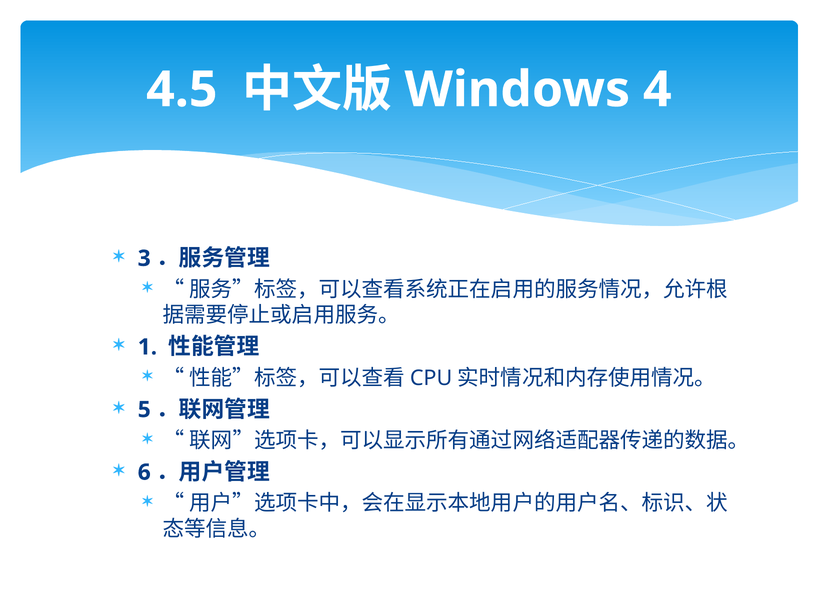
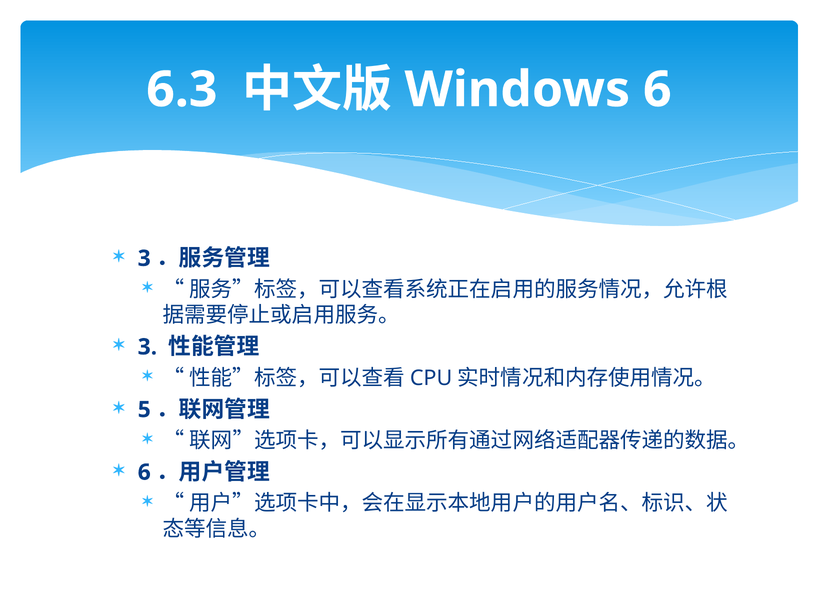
4.5: 4.5 -> 6.3
4 at (657, 90): 4 -> 6
1 at (147, 347): 1 -> 3
